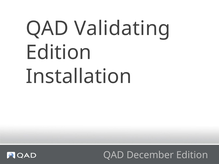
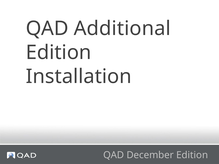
Validating: Validating -> Additional
